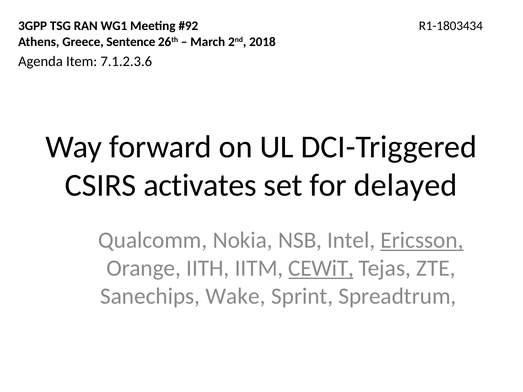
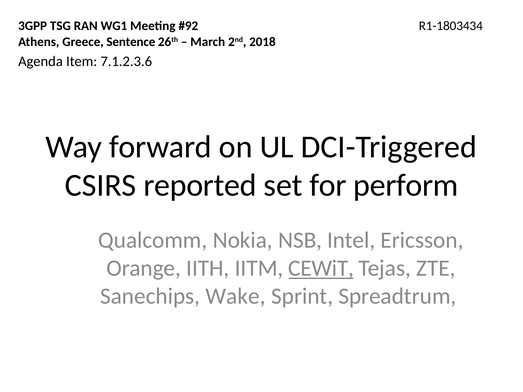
activates: activates -> reported
delayed: delayed -> perform
Ericsson underline: present -> none
